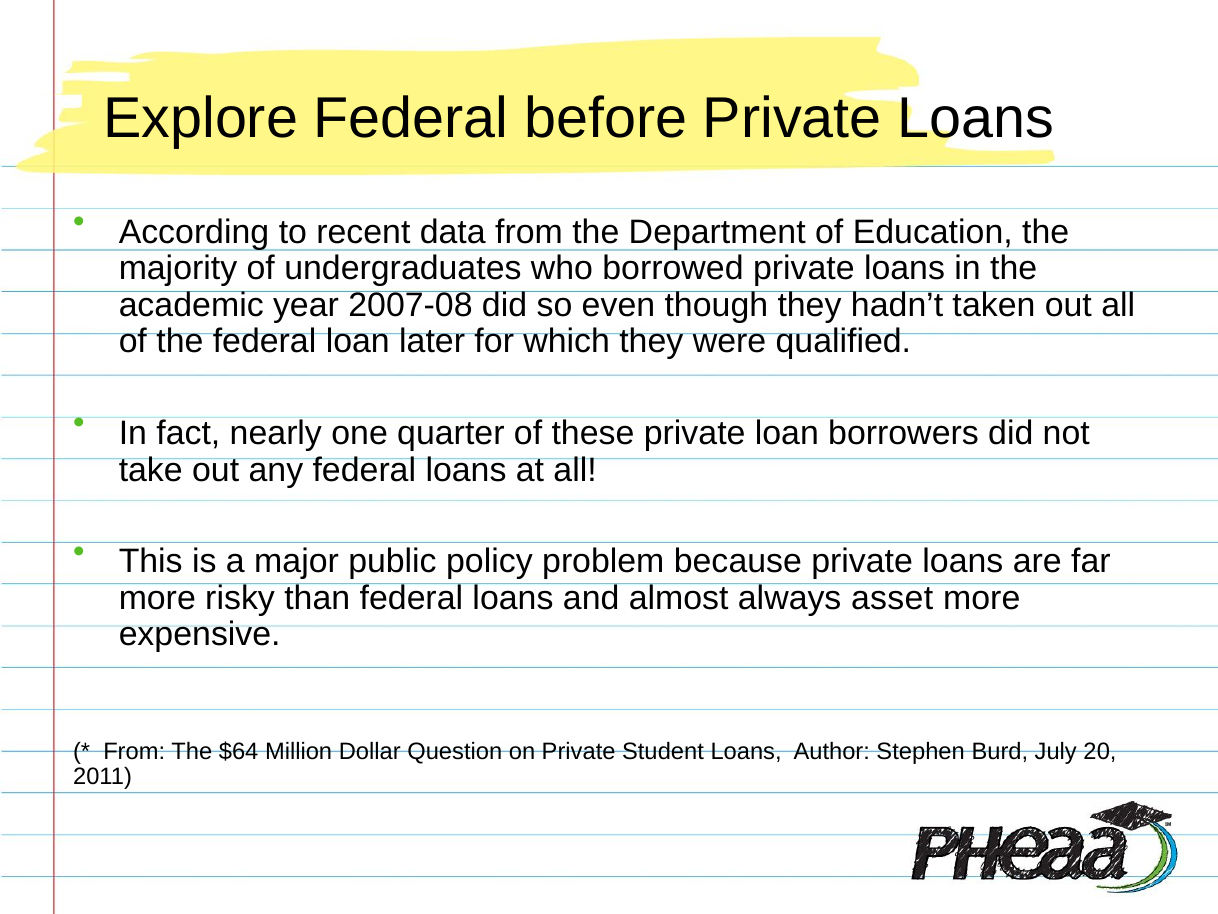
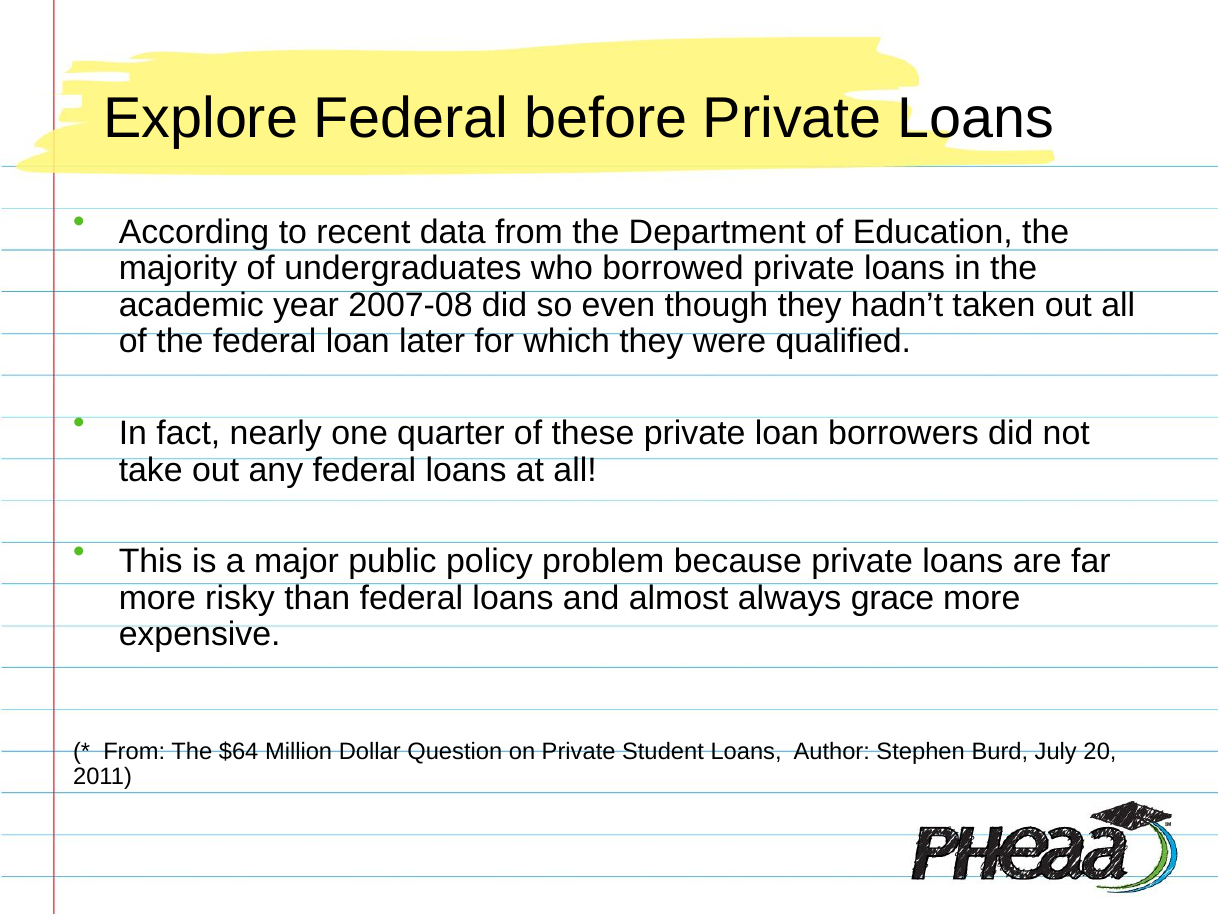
asset: asset -> grace
